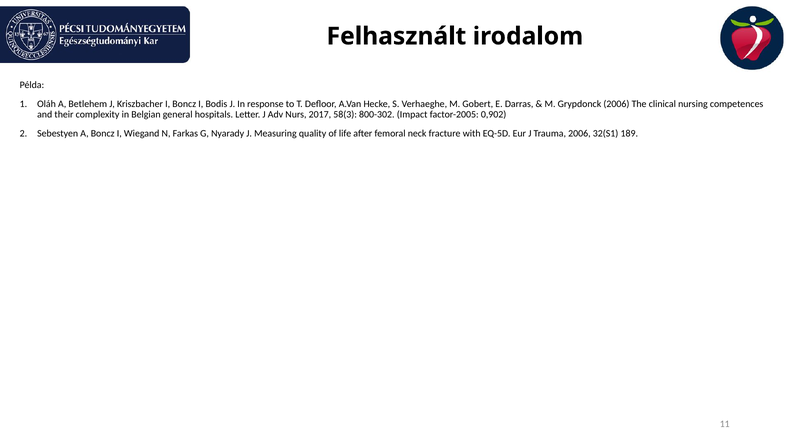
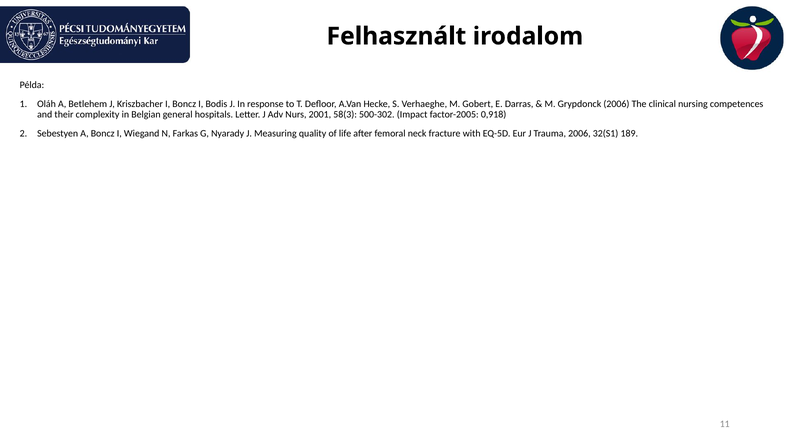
2017: 2017 -> 2001
800-302: 800-302 -> 500-302
0,902: 0,902 -> 0,918
